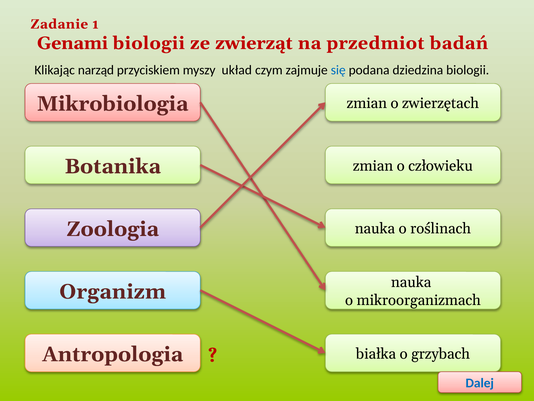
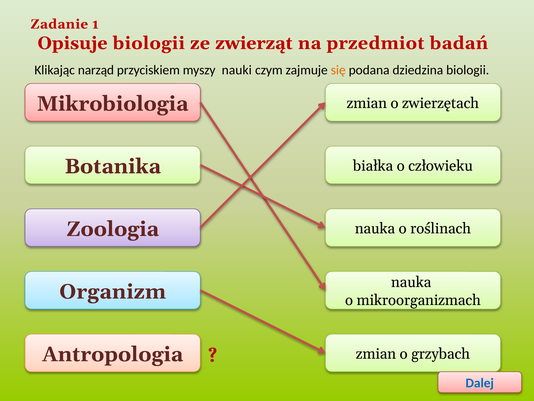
Genami: Genami -> Opisuje
układ: układ -> nauki
się colour: blue -> orange
zmian at (373, 166): zmian -> białka
białka at (376, 354): białka -> zmian
